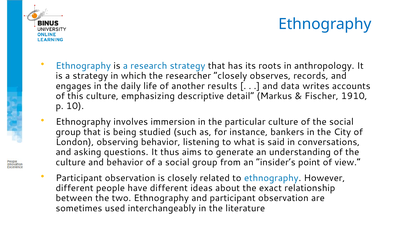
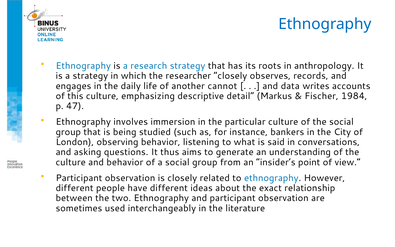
results: results -> cannot
1910: 1910 -> 1984
10: 10 -> 47
